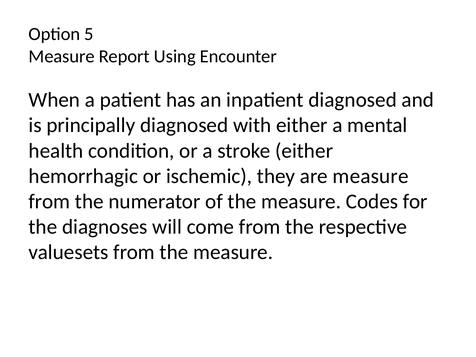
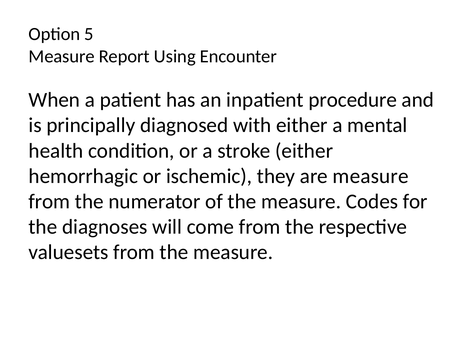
inpatient diagnosed: diagnosed -> procedure
